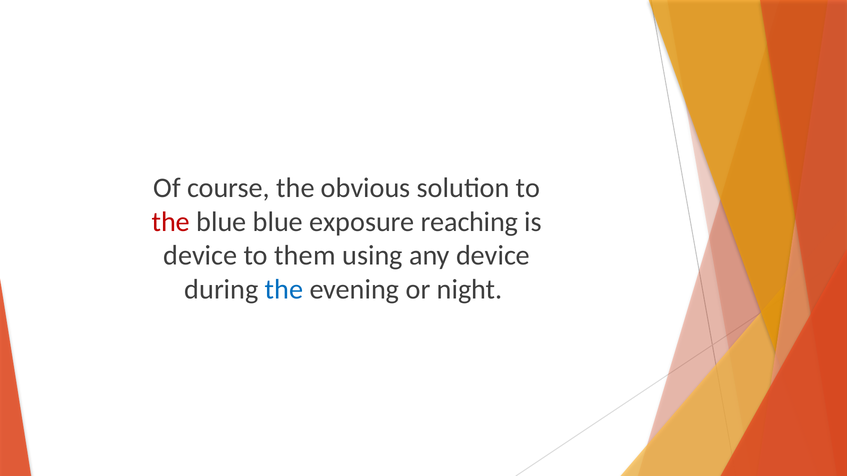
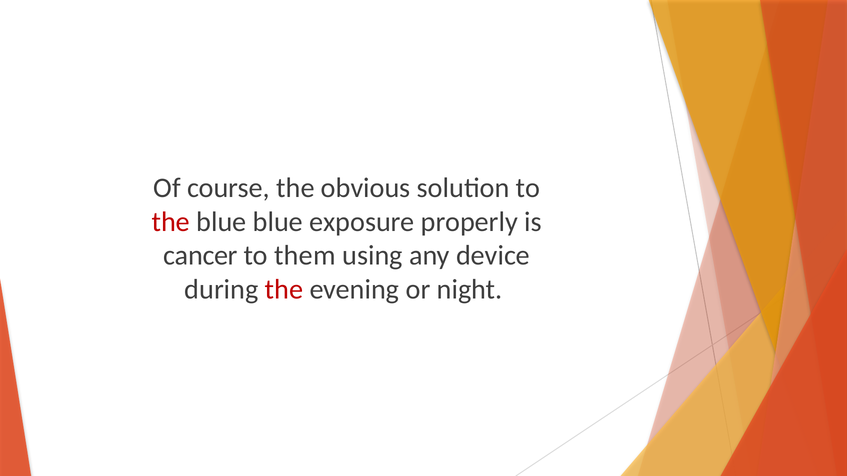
reaching: reaching -> properly
device at (200, 256): device -> cancer
the at (284, 290) colour: blue -> red
